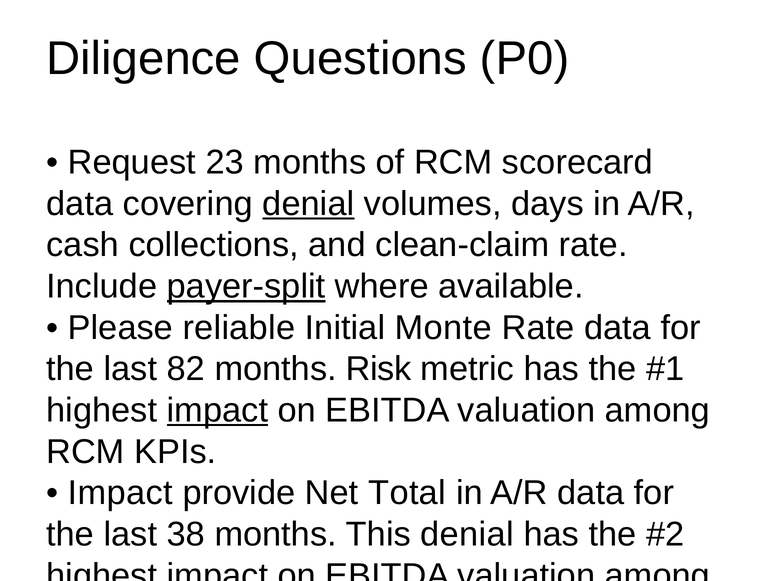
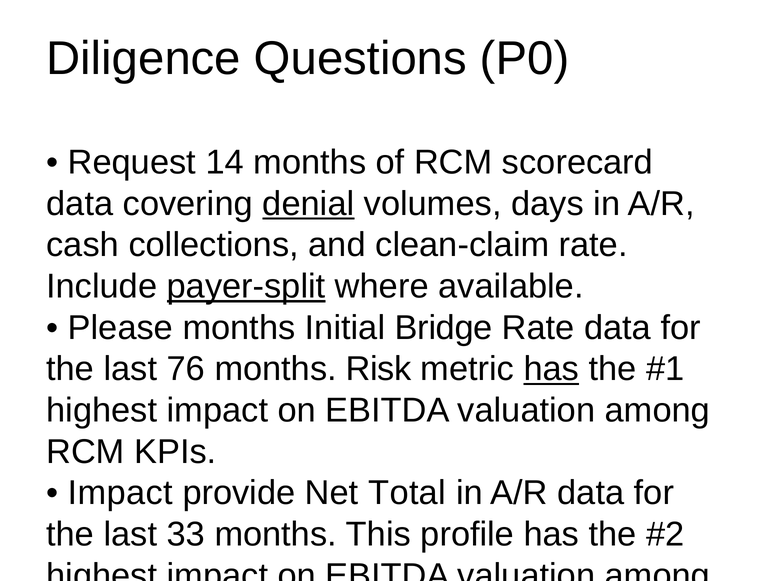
23: 23 -> 14
Please reliable: reliable -> months
Monte: Monte -> Bridge
82: 82 -> 76
has at (551, 369) underline: none -> present
impact at (217, 410) underline: present -> none
38: 38 -> 33
This denial: denial -> profile
